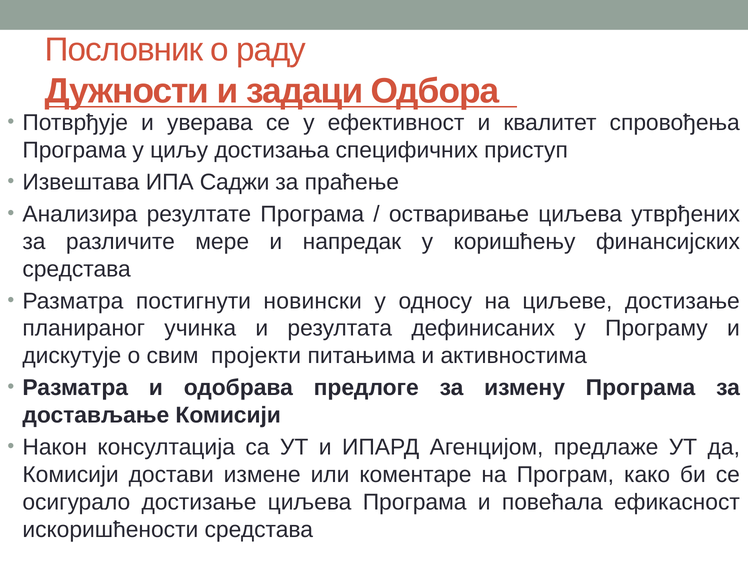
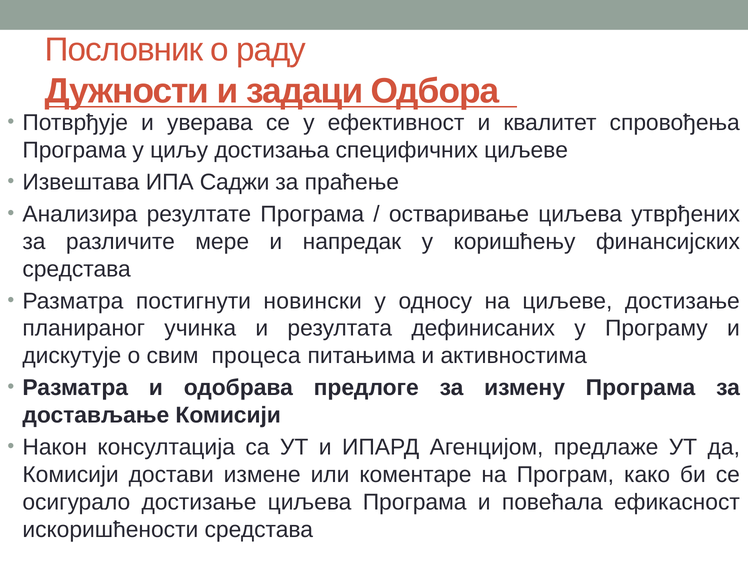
специфичних приступ: приступ -> циљеве
пројекти: пројекти -> прoцeсa
